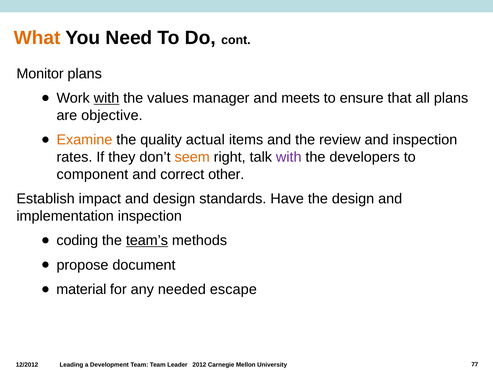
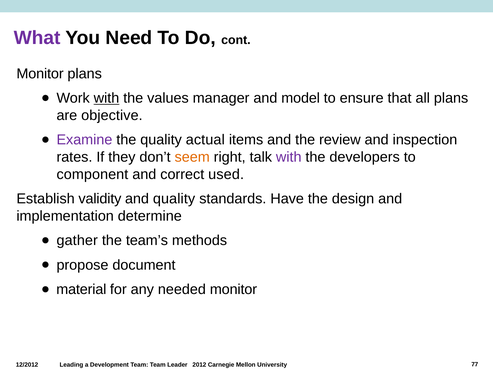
What colour: orange -> purple
meets: meets -> model
Examine colour: orange -> purple
other: other -> used
impact: impact -> validity
and design: design -> quality
implementation inspection: inspection -> determine
coding: coding -> gather
team’s underline: present -> none
needed escape: escape -> monitor
